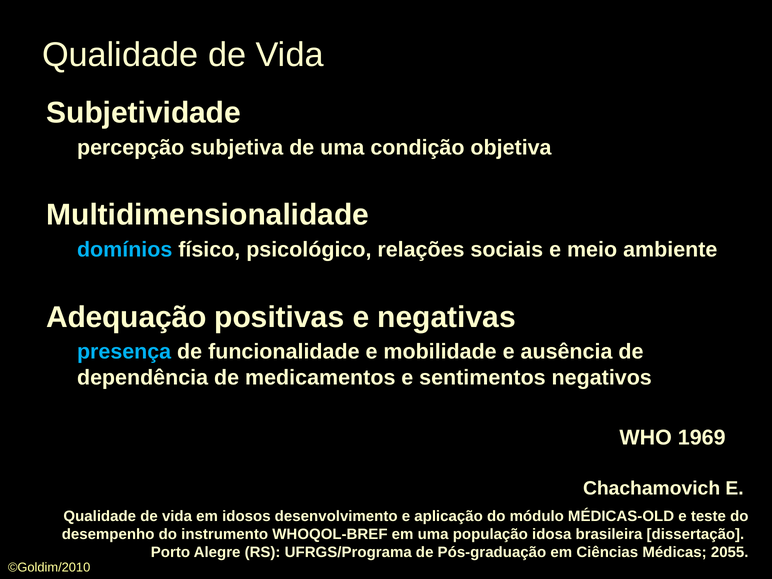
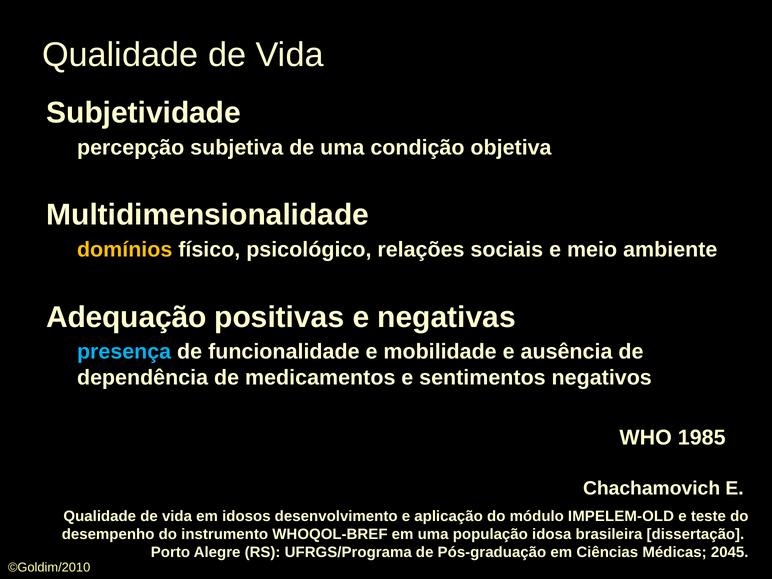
domínios colour: light blue -> yellow
1969: 1969 -> 1985
MÉDICAS-OLD: MÉDICAS-OLD -> IMPELEM-OLD
2055: 2055 -> 2045
